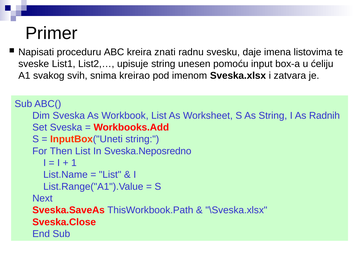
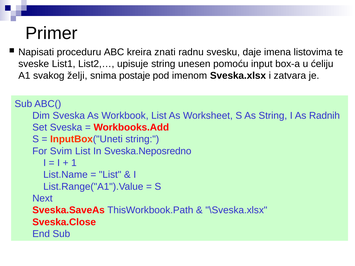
svih: svih -> želji
kreirao: kreirao -> postaje
Then: Then -> Svim
